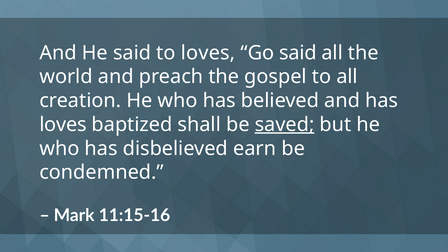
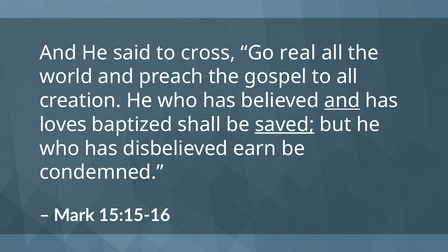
to loves: loves -> cross
Go said: said -> real
and at (342, 101) underline: none -> present
11:15-16: 11:15-16 -> 15:15-16
